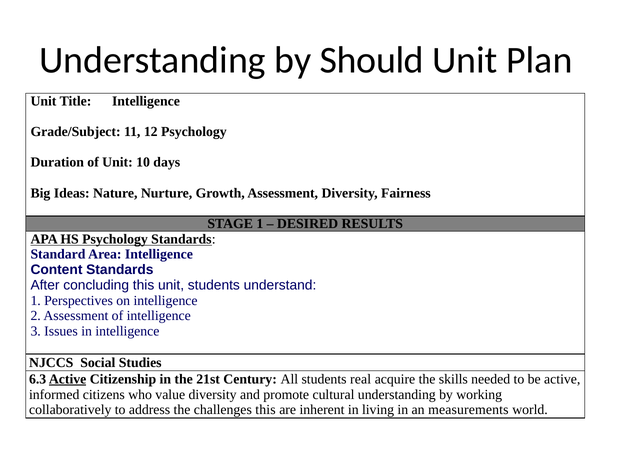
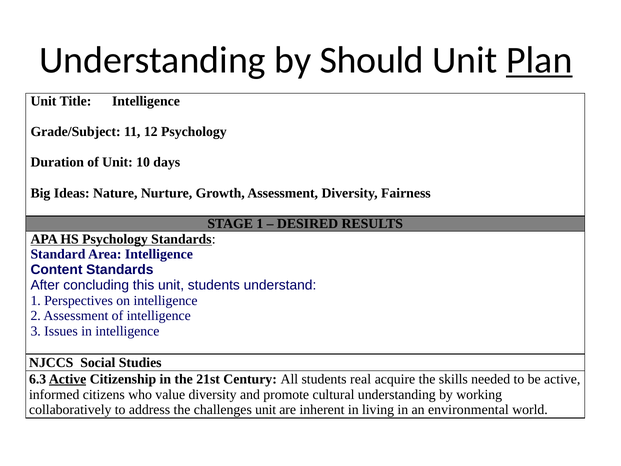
Plan underline: none -> present
challenges this: this -> unit
measurements: measurements -> environmental
